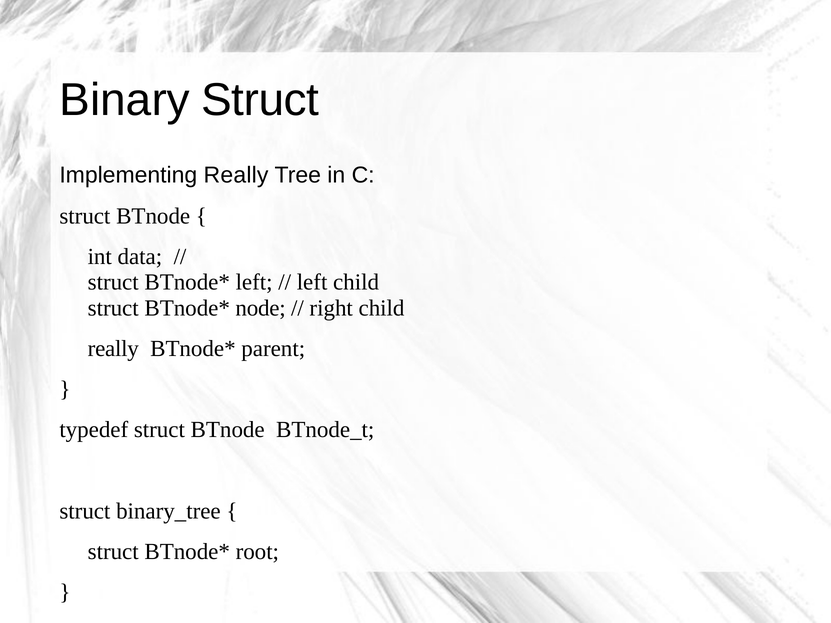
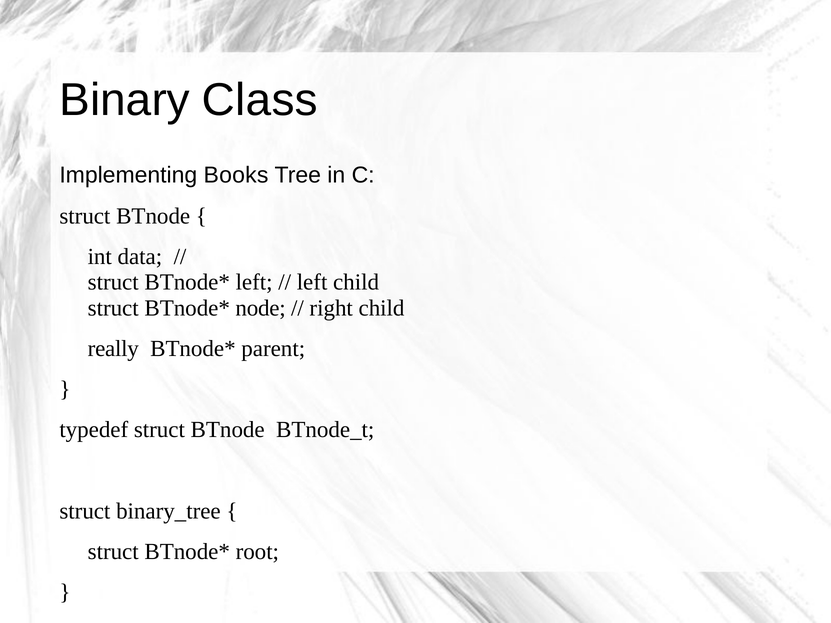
Binary Struct: Struct -> Class
Implementing Really: Really -> Books
